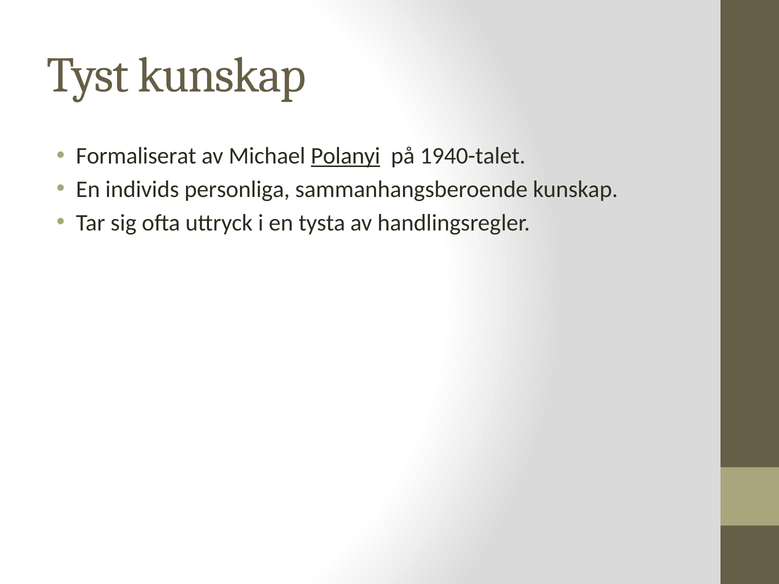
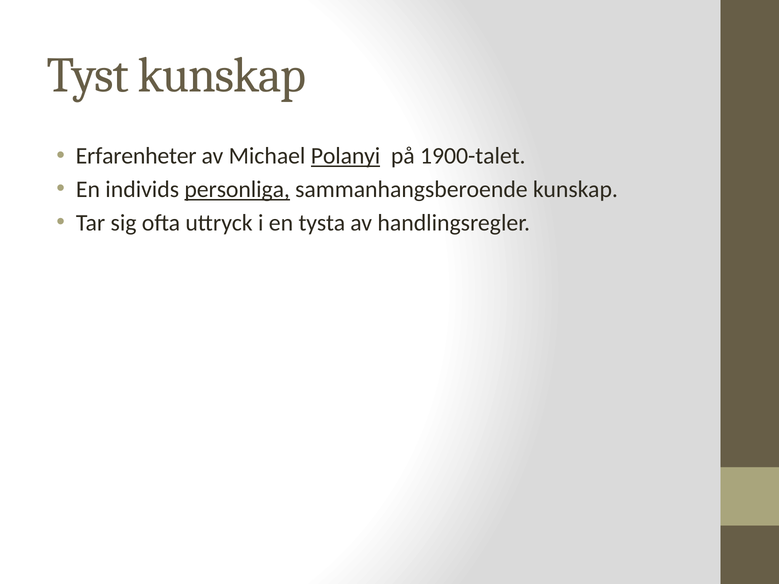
Formaliserat: Formaliserat -> Erfarenheter
1940-talet: 1940-talet -> 1900-talet
personliga underline: none -> present
